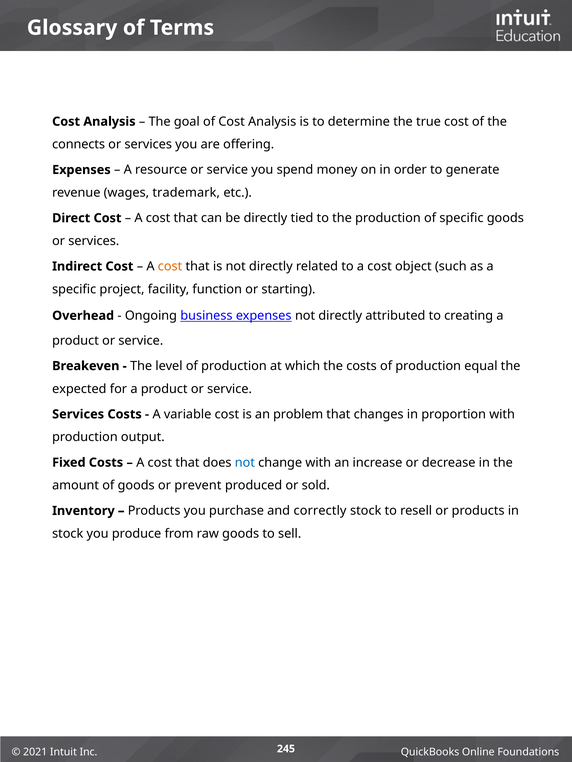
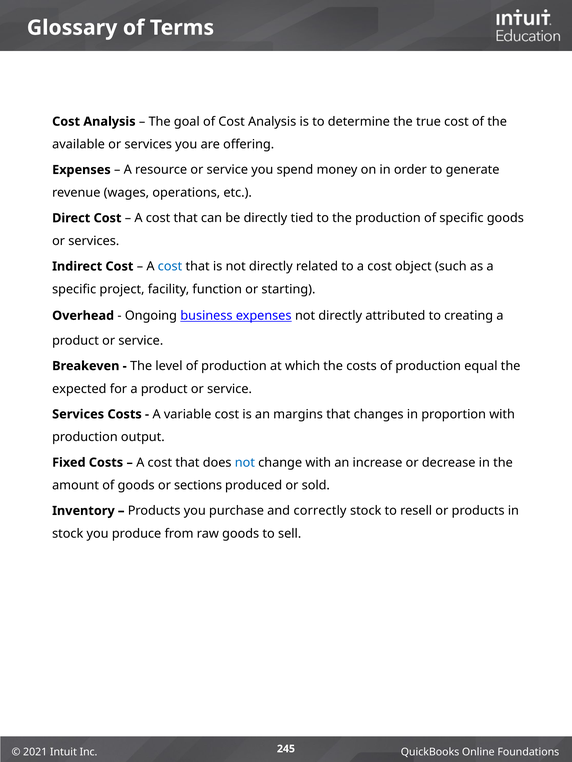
connects: connects -> available
trademark: trademark -> operations
cost at (170, 267) colour: orange -> blue
problem: problem -> margins
prevent: prevent -> sections
